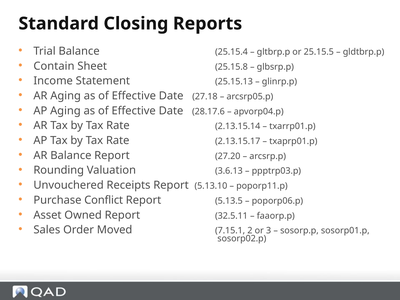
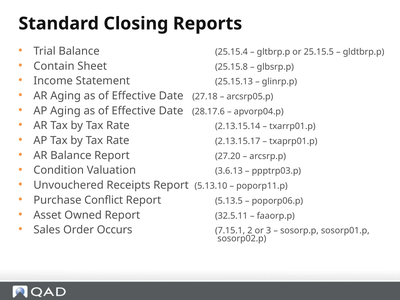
Rounding: Rounding -> Condition
Moved: Moved -> Occurs
